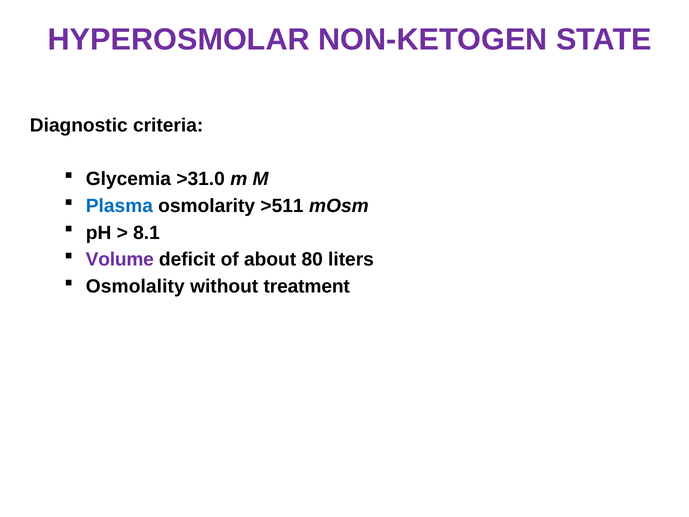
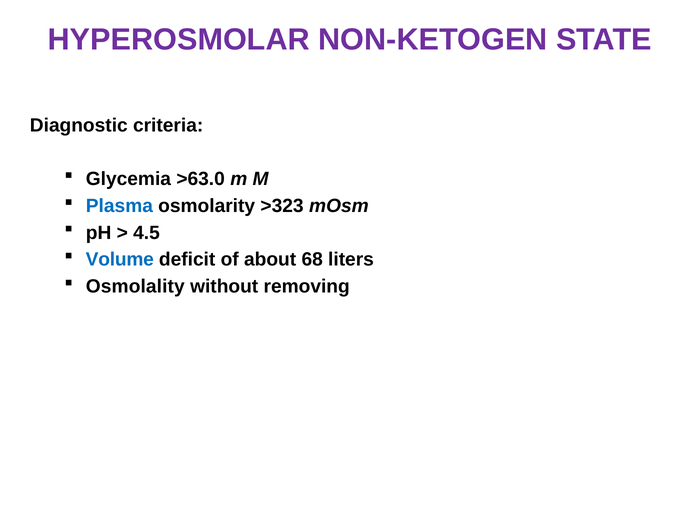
>31.0: >31.0 -> >63.0
>511: >511 -> >323
8.1: 8.1 -> 4.5
Volume colour: purple -> blue
80: 80 -> 68
treatment: treatment -> removing
